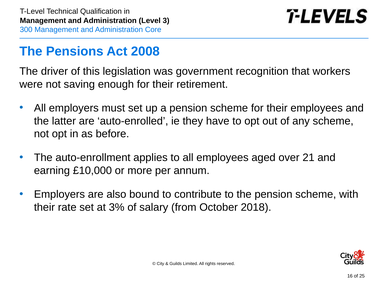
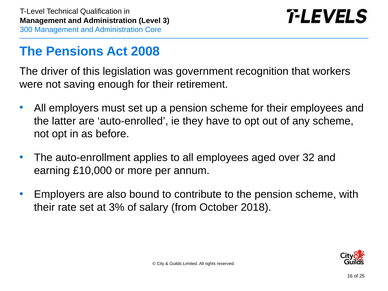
21: 21 -> 32
